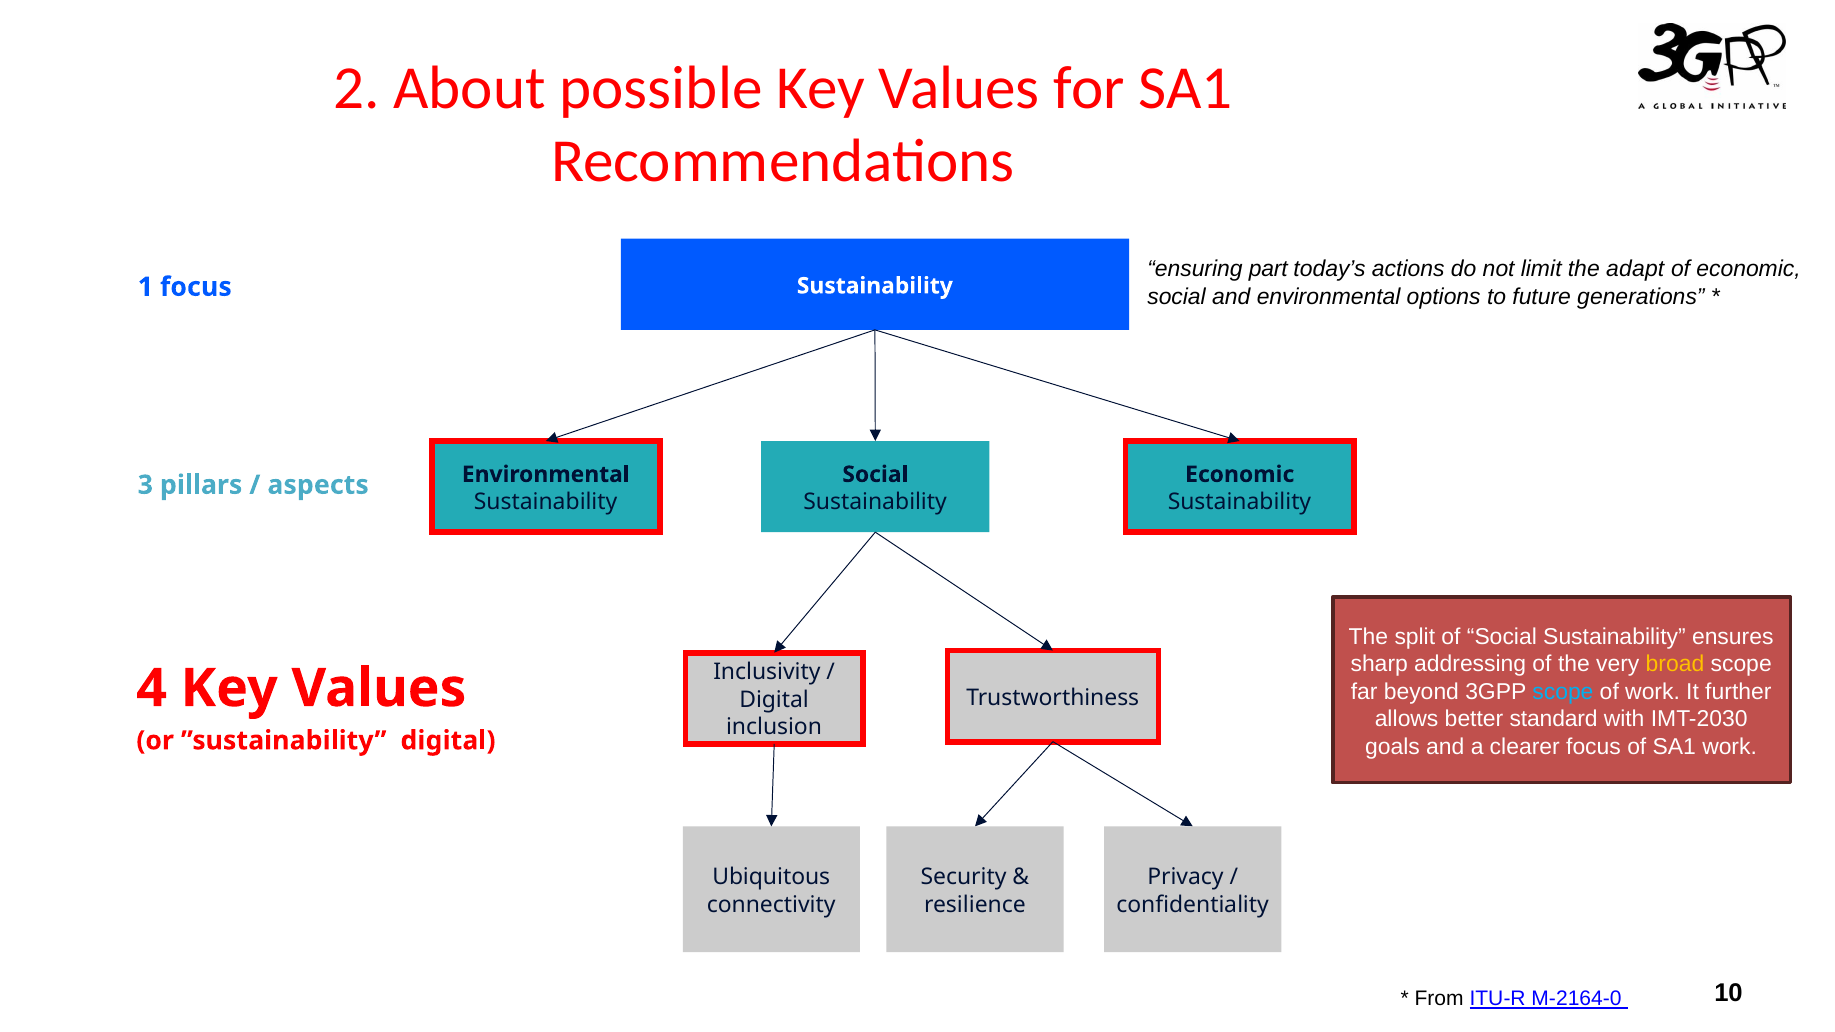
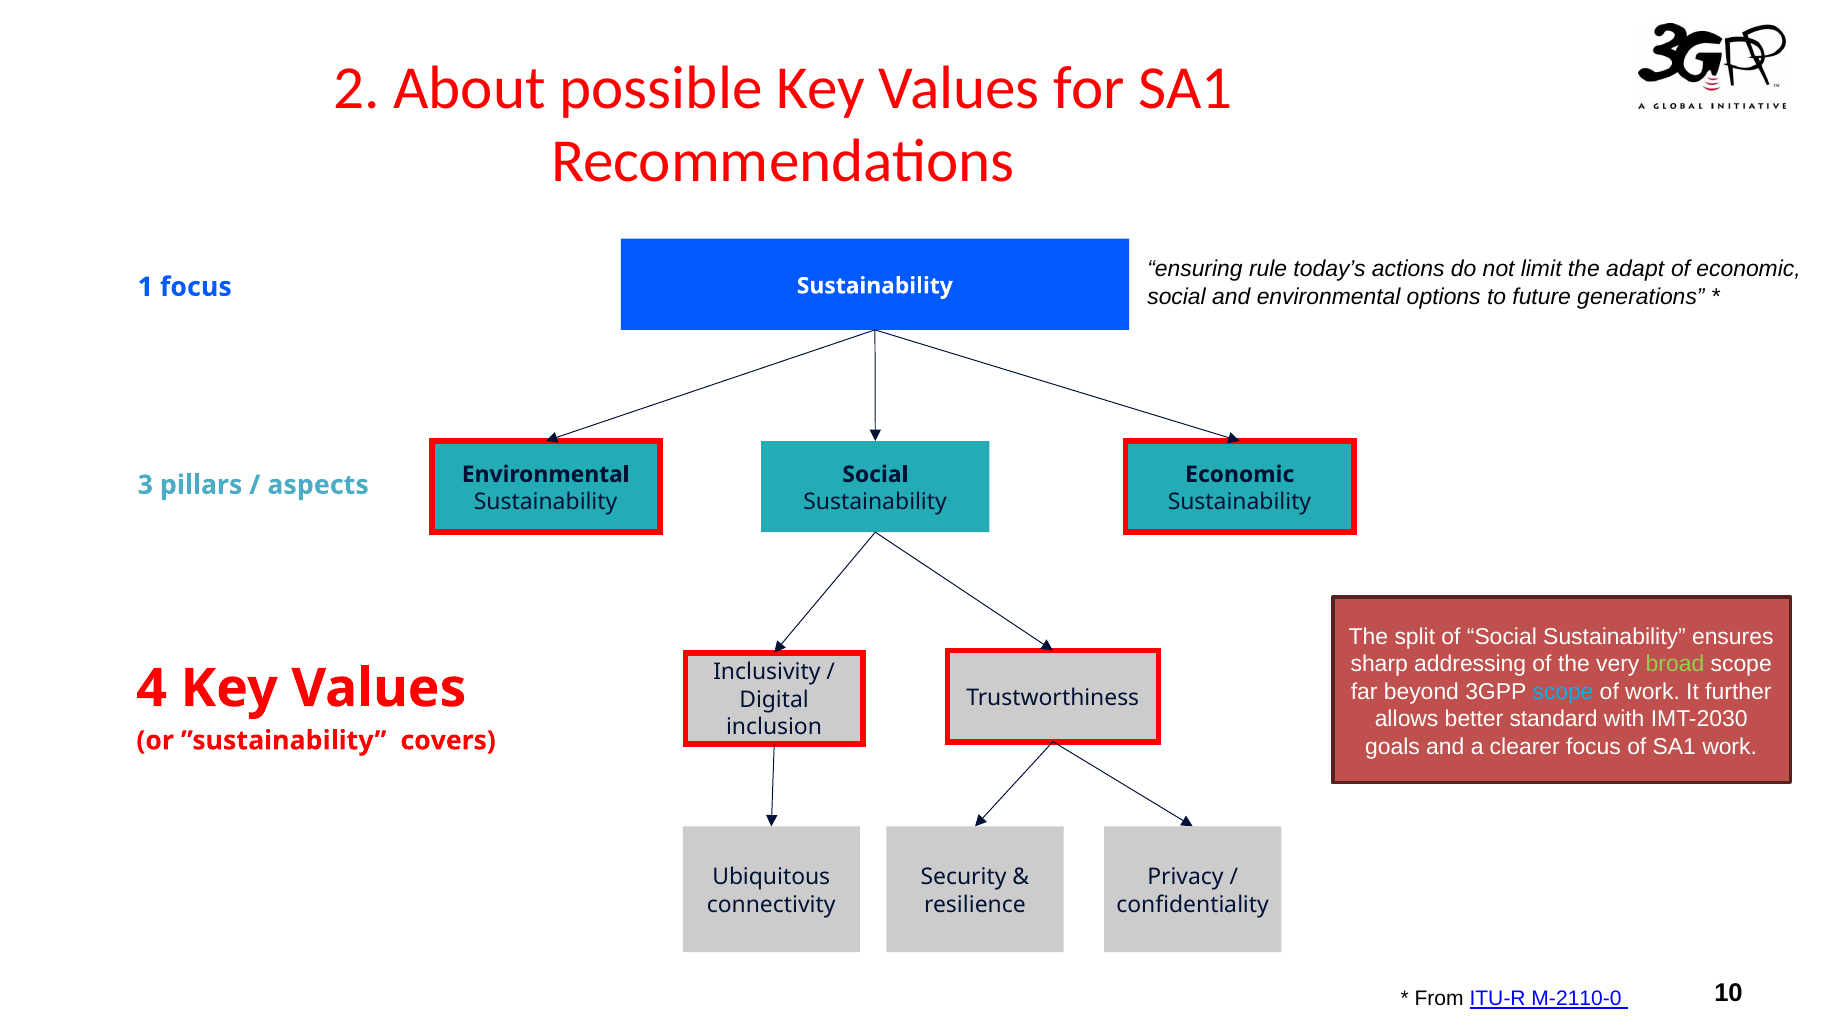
part: part -> rule
broad colour: yellow -> light green
”sustainability digital: digital -> covers
M-2164-0: M-2164-0 -> M-2110-0
